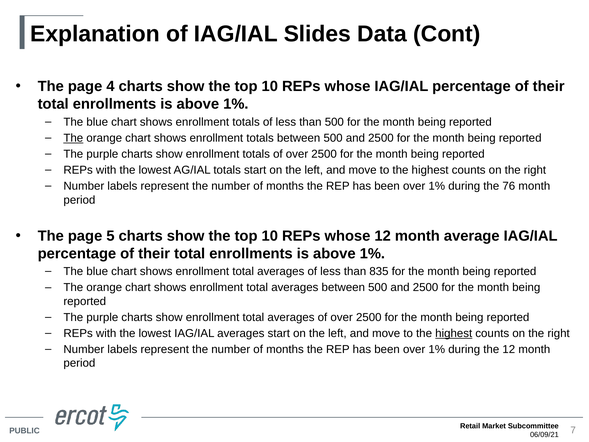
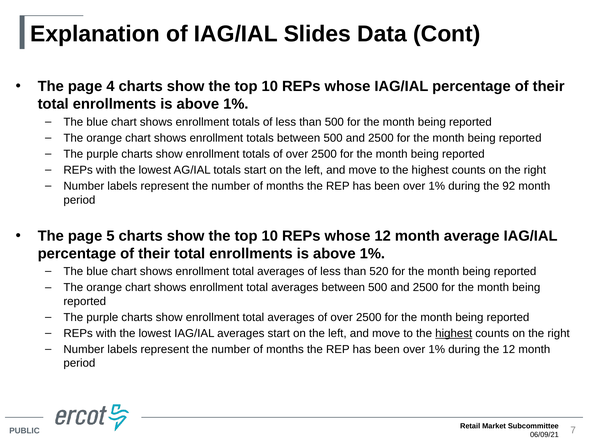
The at (73, 138) underline: present -> none
76: 76 -> 92
835: 835 -> 520
